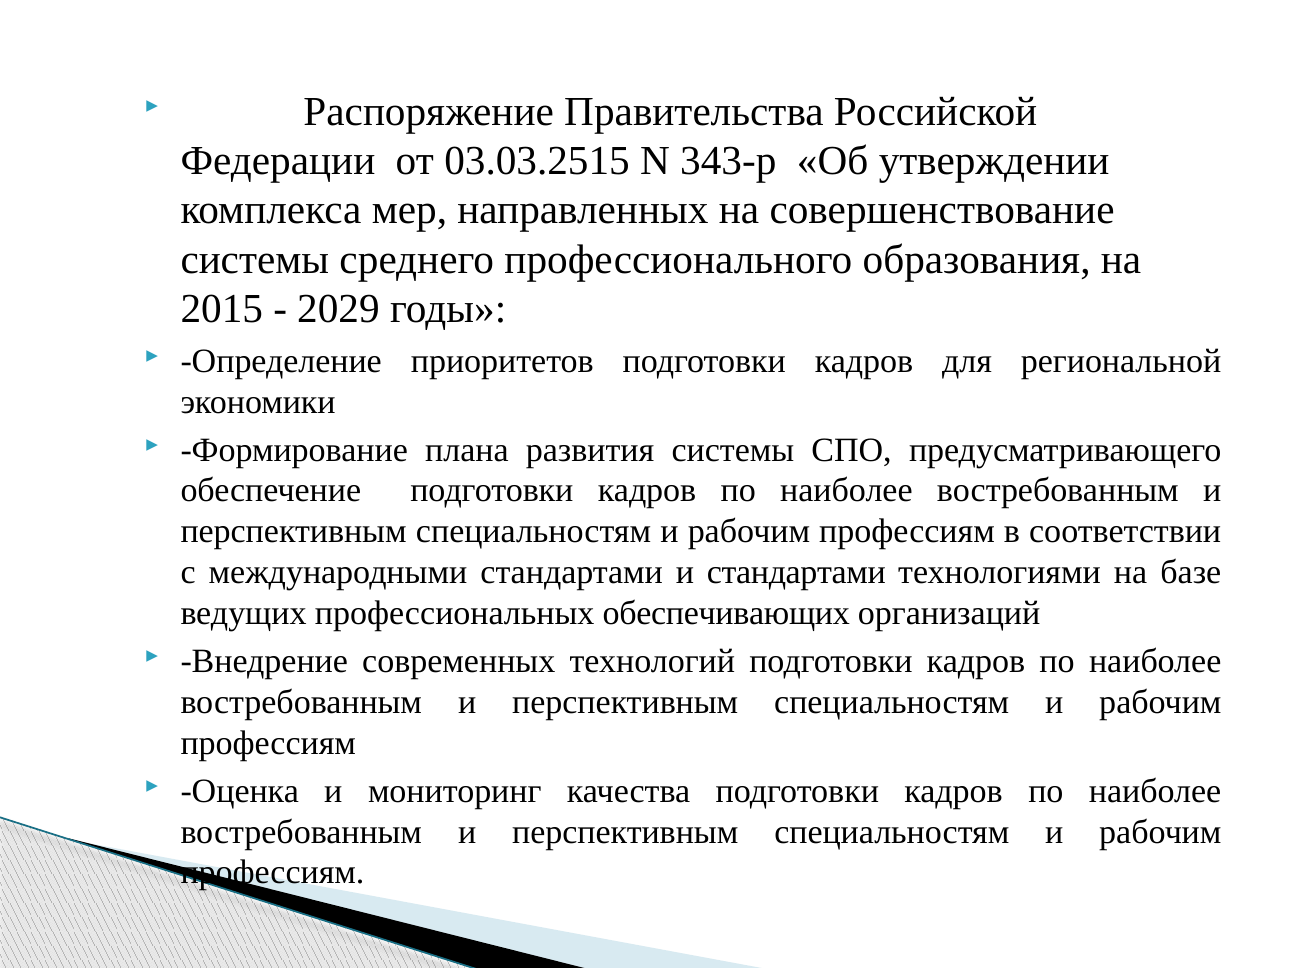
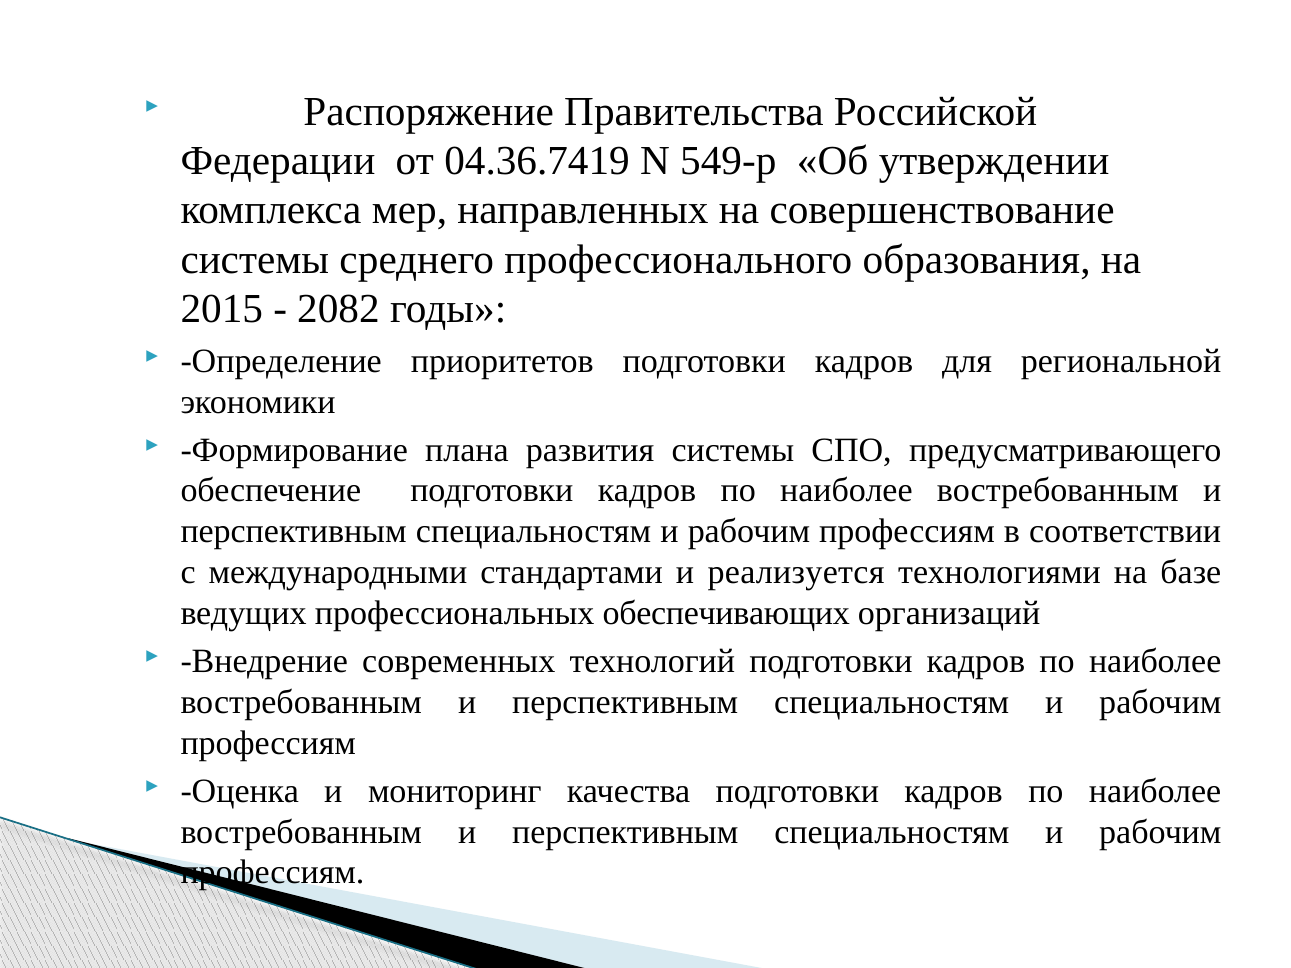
03.03.2515: 03.03.2515 -> 04.36.7419
343-р: 343-р -> 549-р
2029: 2029 -> 2082
и стандартами: стандартами -> реализуется
